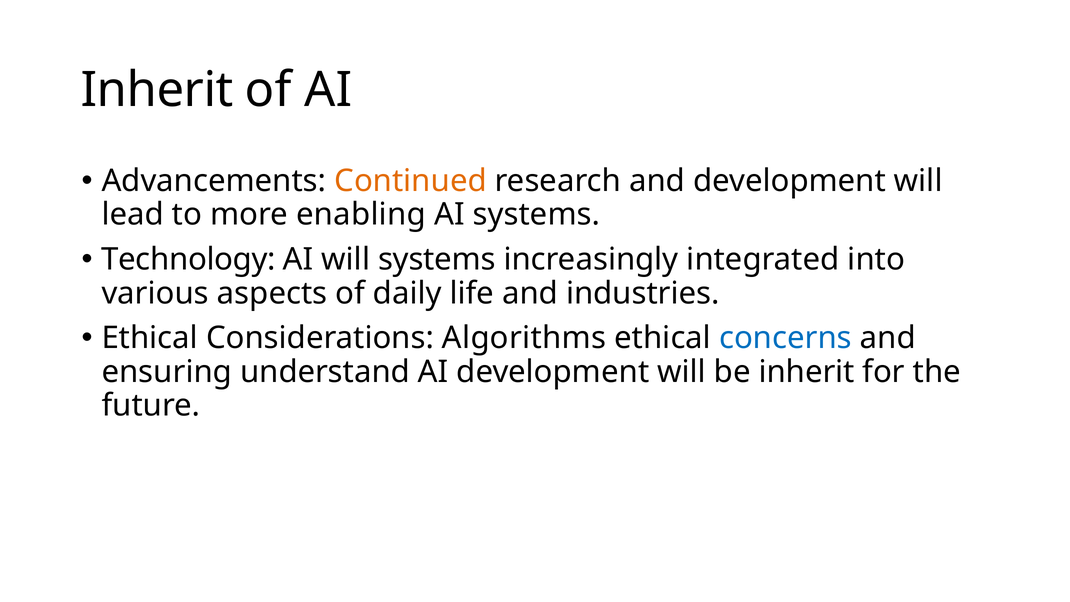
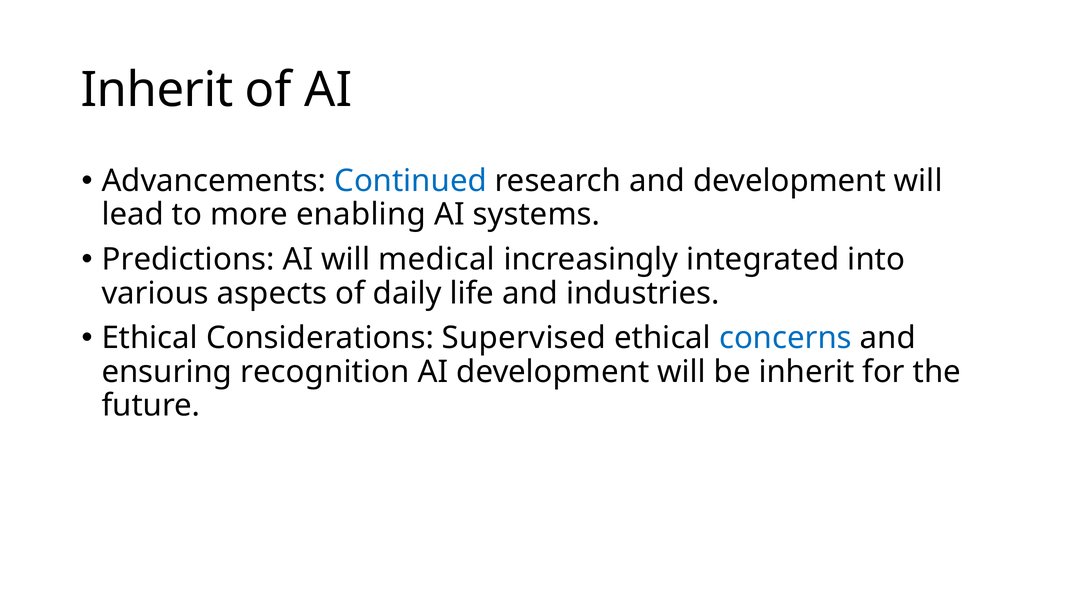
Continued colour: orange -> blue
Technology: Technology -> Predictions
will systems: systems -> medical
Algorithms: Algorithms -> Supervised
understand: understand -> recognition
